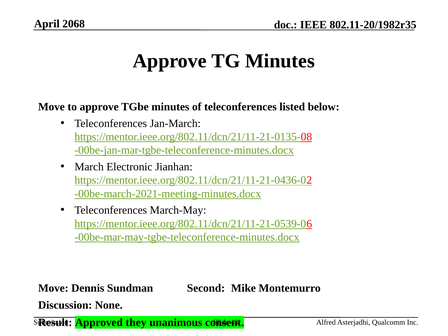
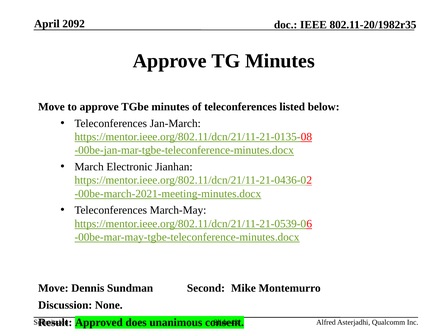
2068: 2068 -> 2092
they: they -> does
